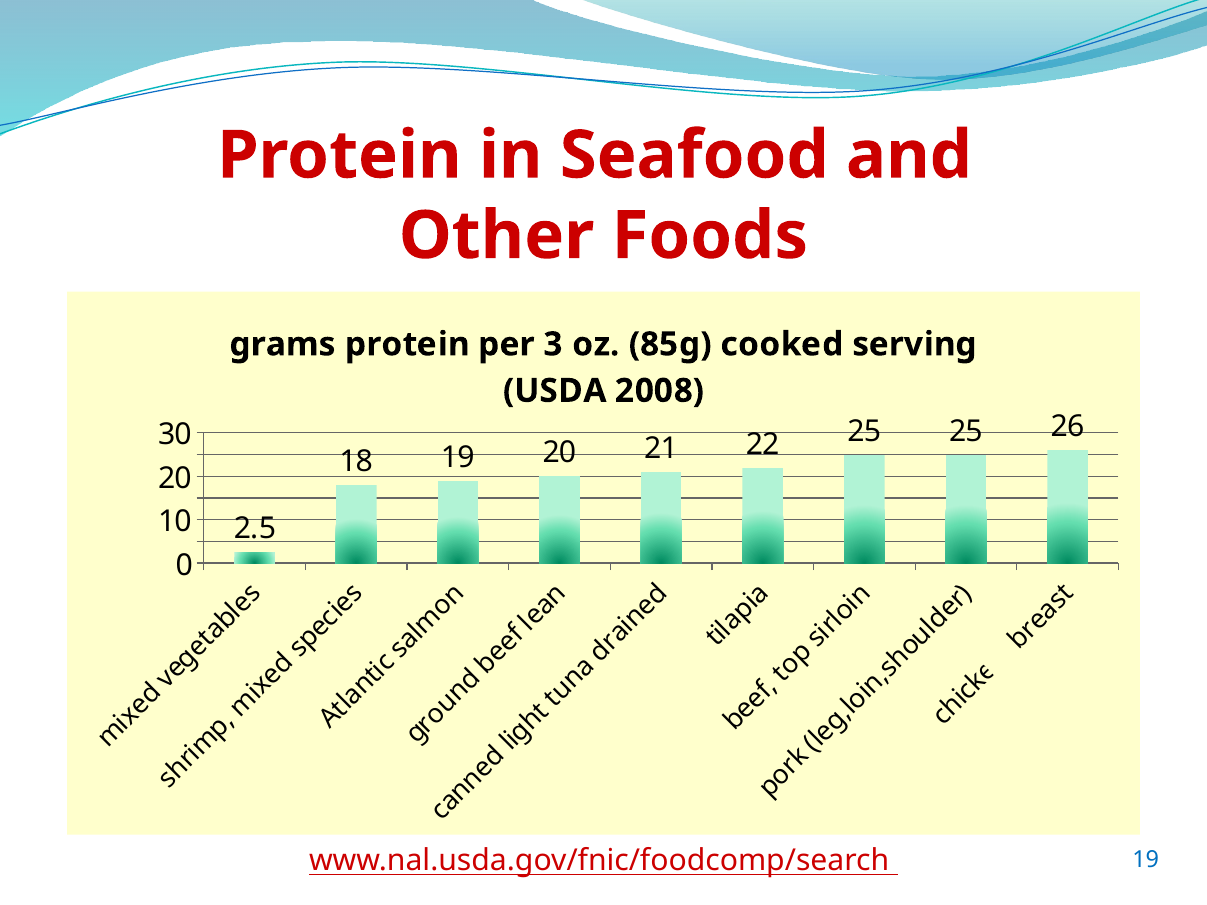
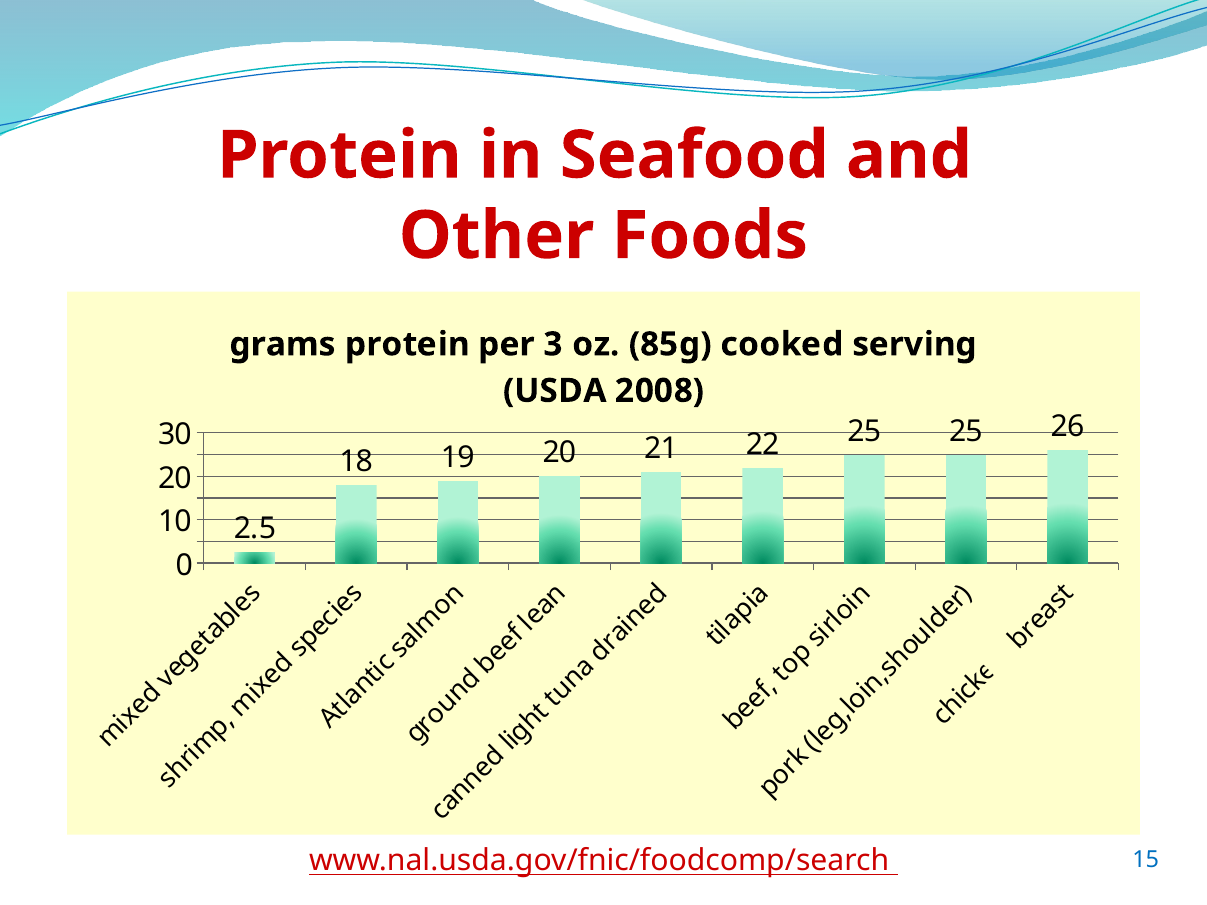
www.nal.usda.gov/fnic/foodcomp/search 19: 19 -> 15
